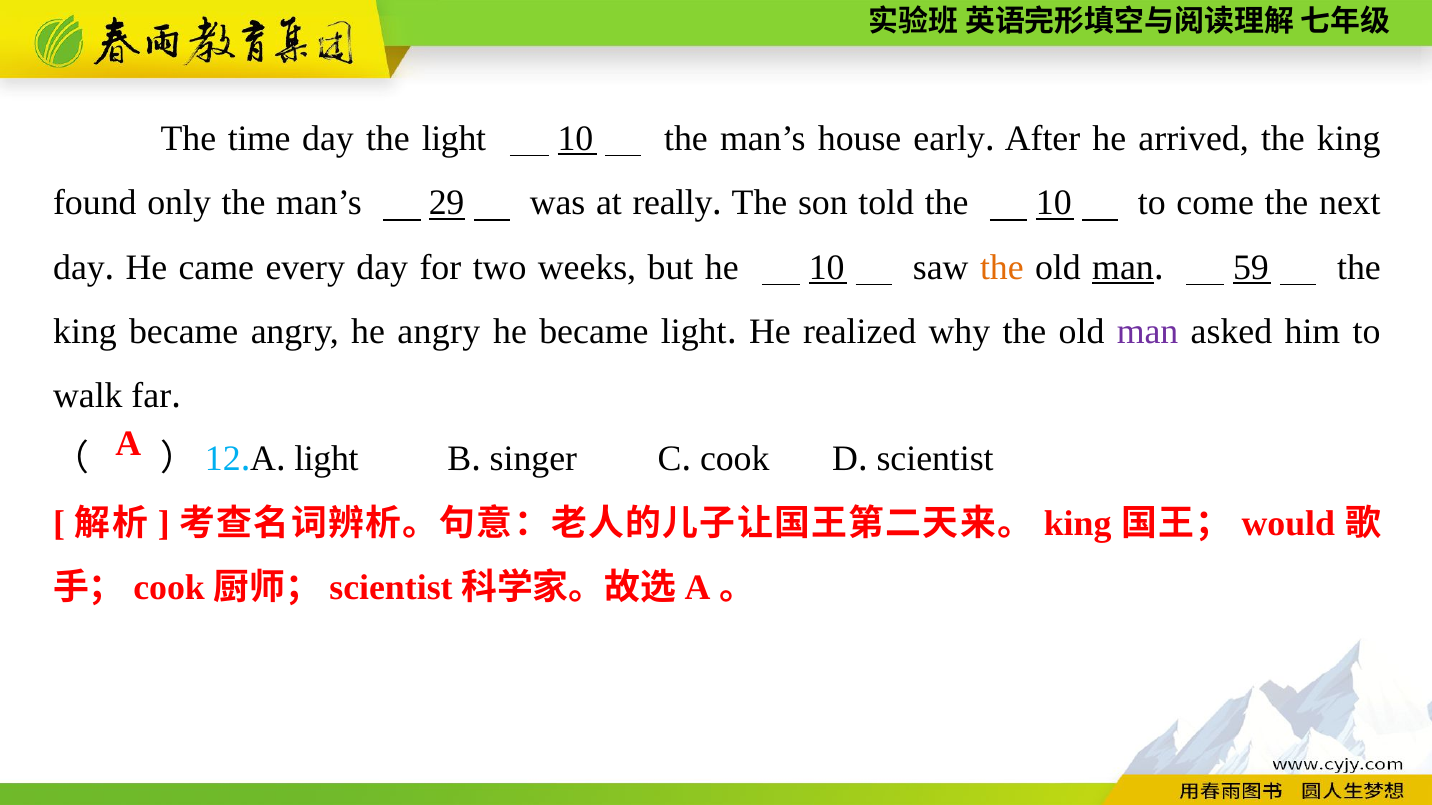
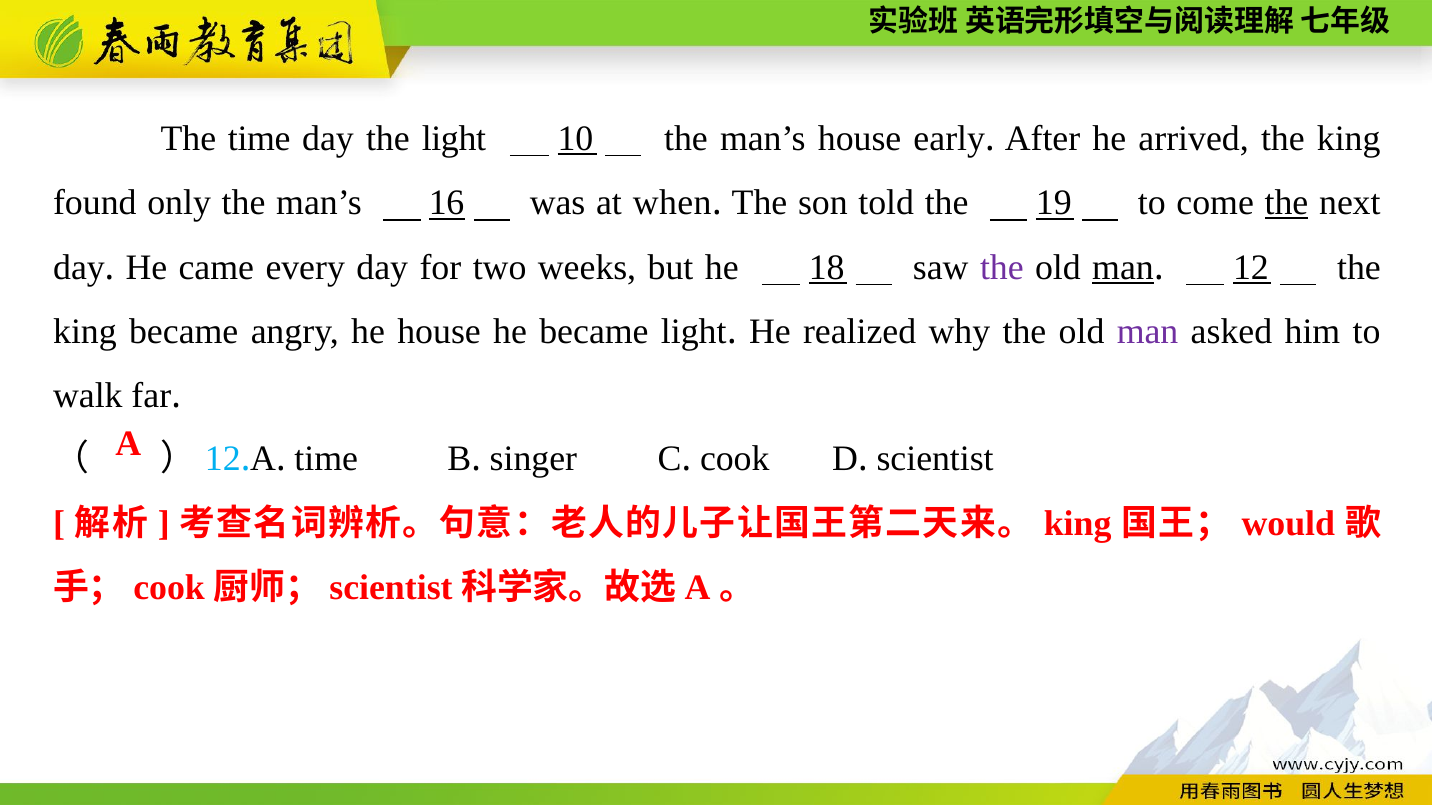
29: 29 -> 16
really: really -> when
the 10: 10 -> 19
the at (1286, 203) underline: none -> present
he 10: 10 -> 18
the at (1002, 267) colour: orange -> purple
59: 59 -> 12
he angry: angry -> house
light at (326, 459): light -> time
